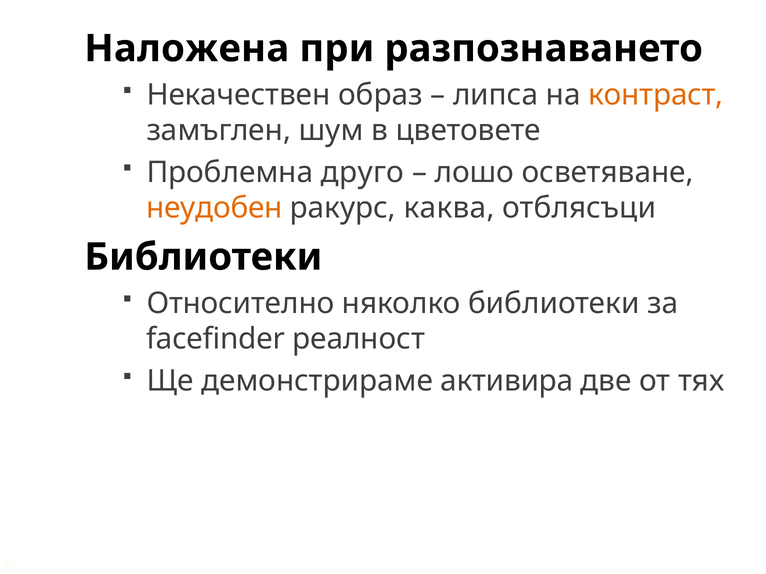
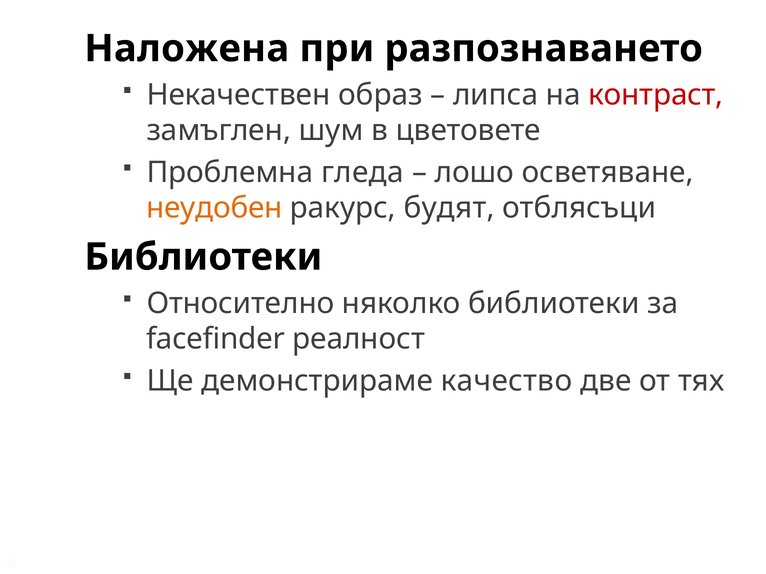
контраст colour: orange -> red
друго: друго -> гледа
каква: каква -> будят
активира: активира -> качество
